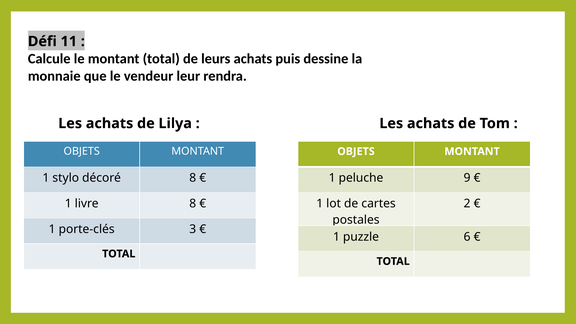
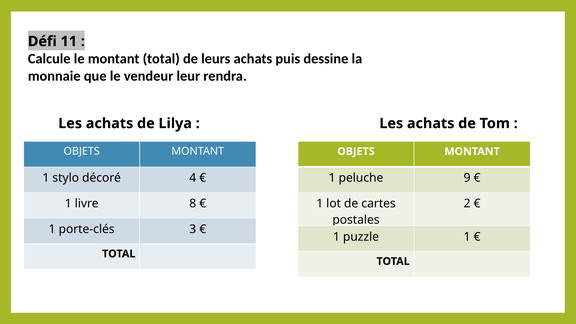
décoré 8: 8 -> 4
puzzle 6: 6 -> 1
